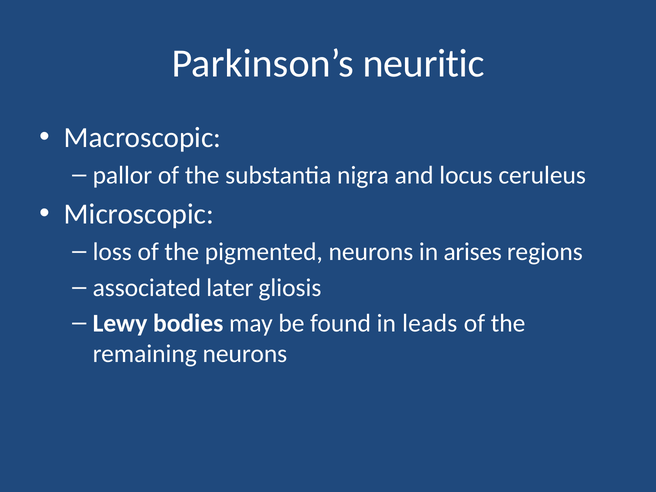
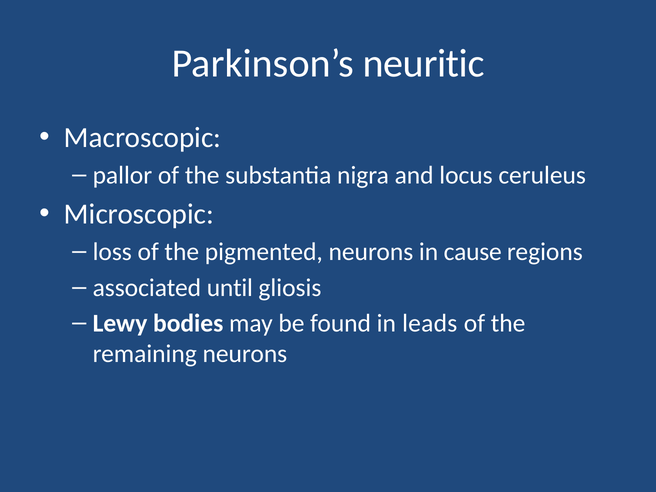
arises: arises -> cause
later: later -> until
